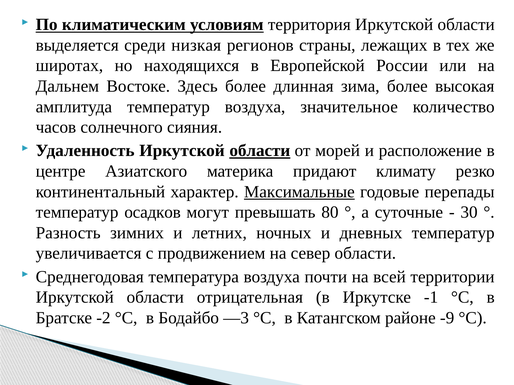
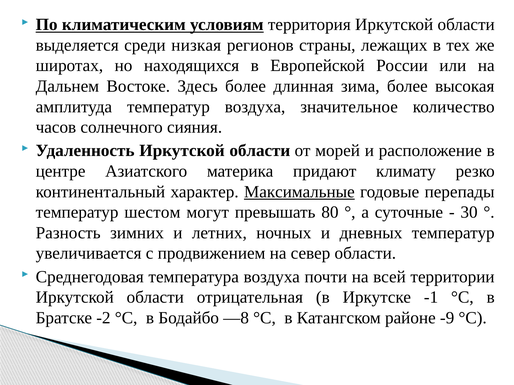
области at (260, 151) underline: present -> none
осадков: осадков -> шестом
—3: —3 -> —8
